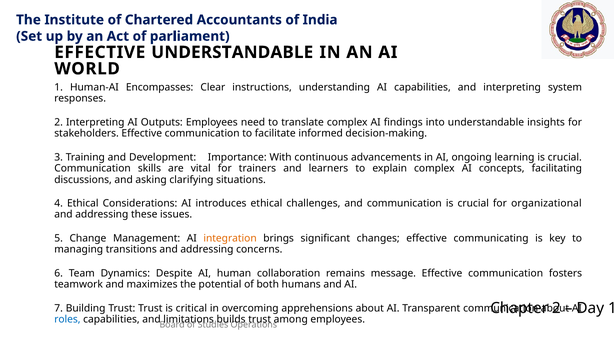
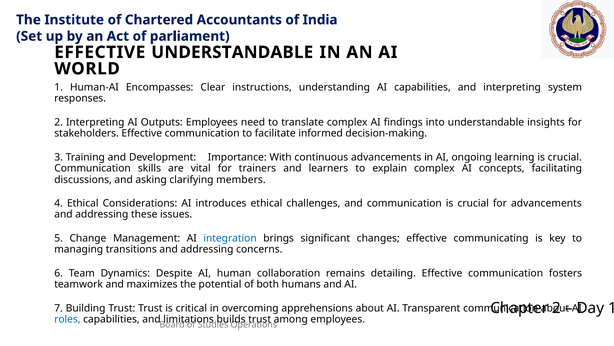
situations: situations -> members
for organizational: organizational -> advancements
integration colour: orange -> blue
message: message -> detailing
